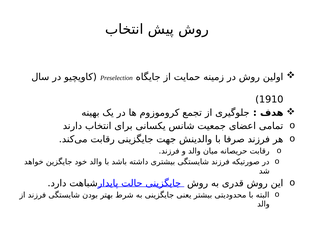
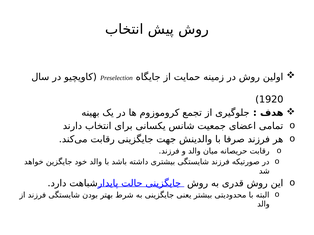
1910: 1910 -> 1920
